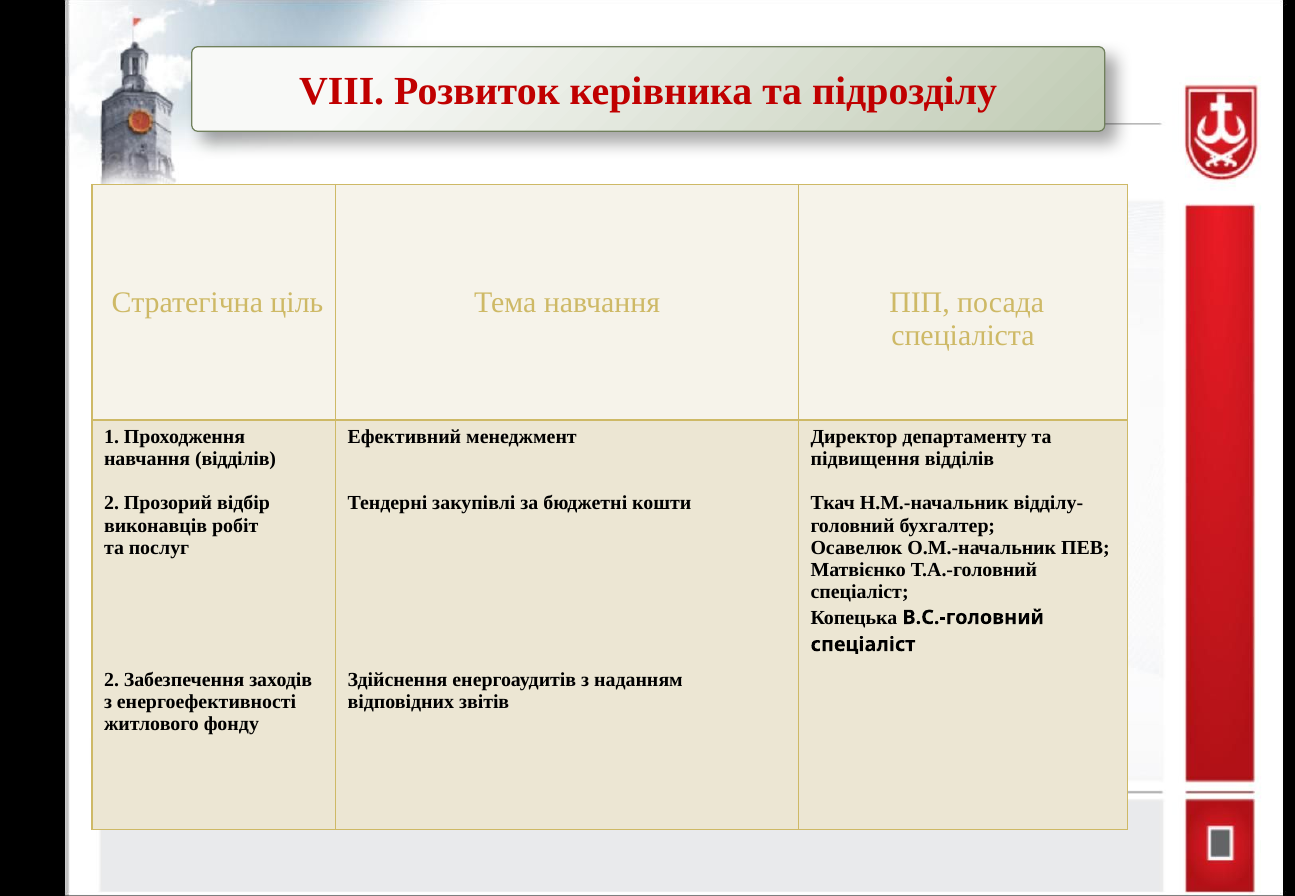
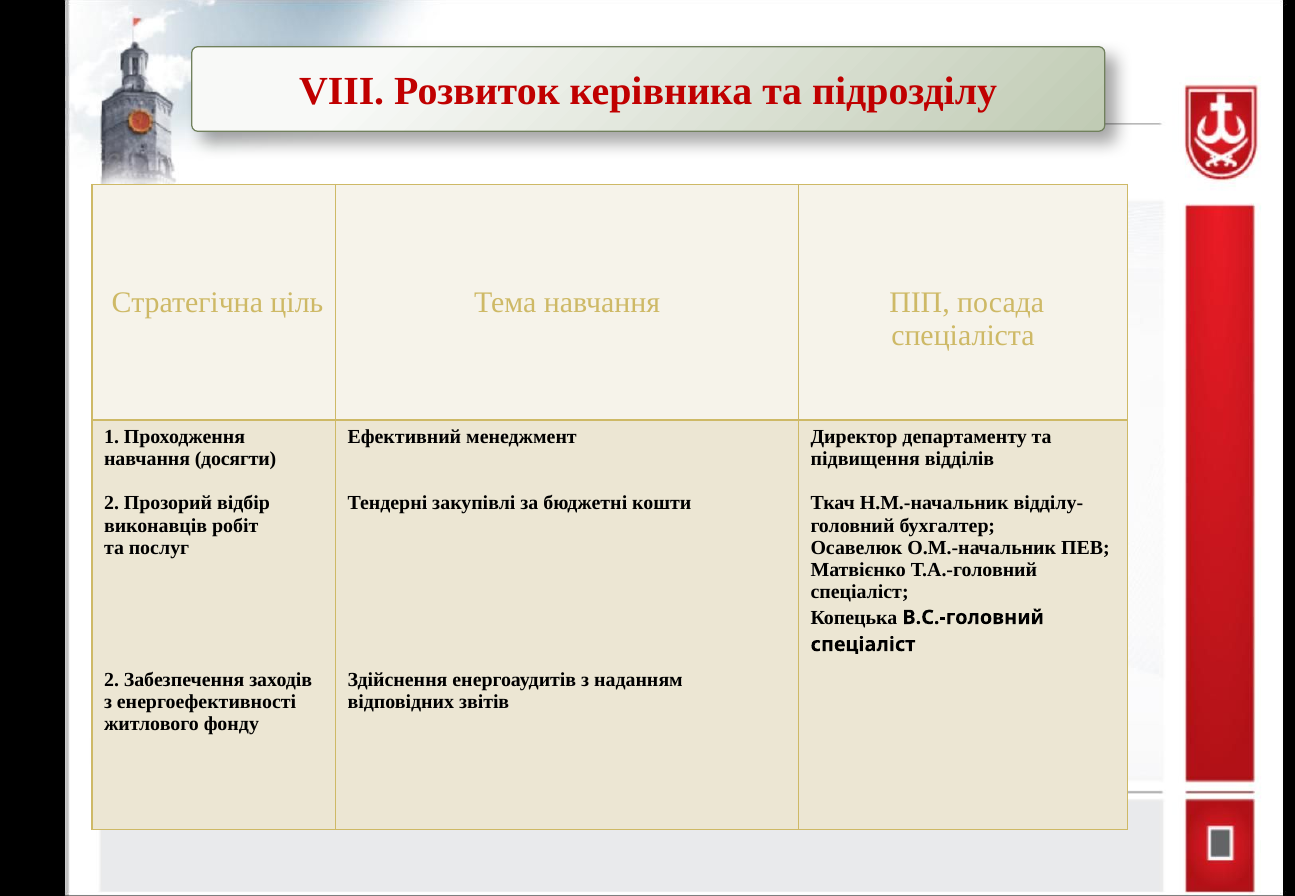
навчання відділів: відділів -> досягти
